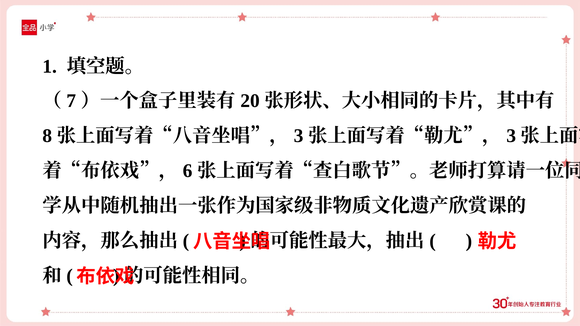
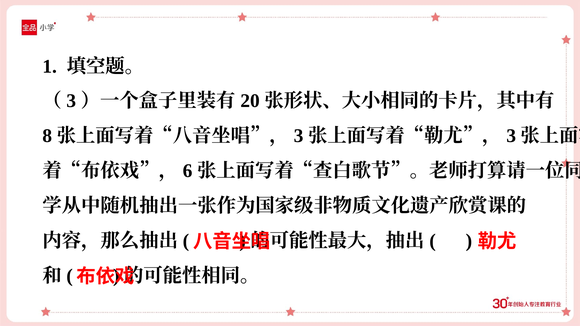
7 at (71, 101): 7 -> 3
